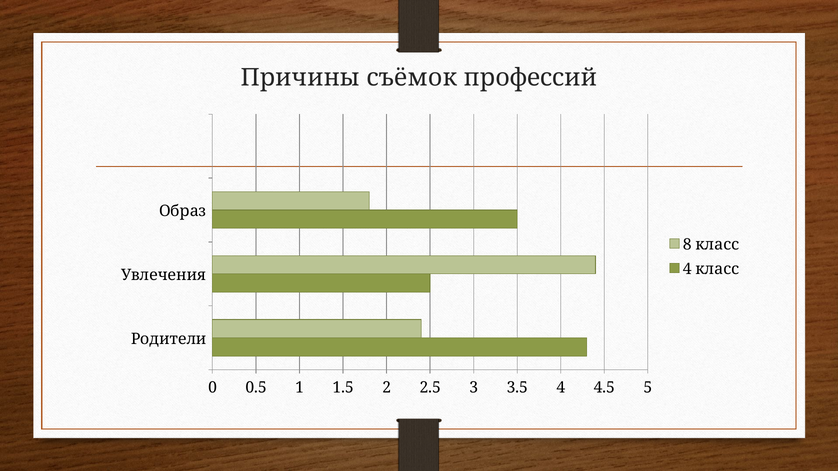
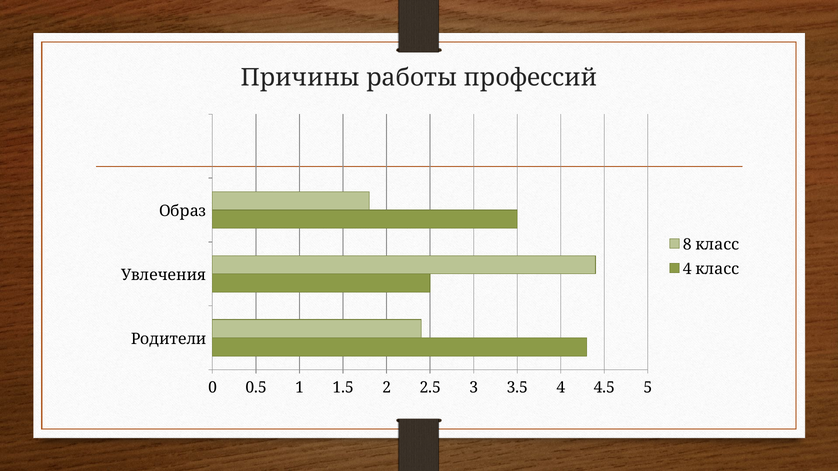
съёмок: съёмок -> работы
